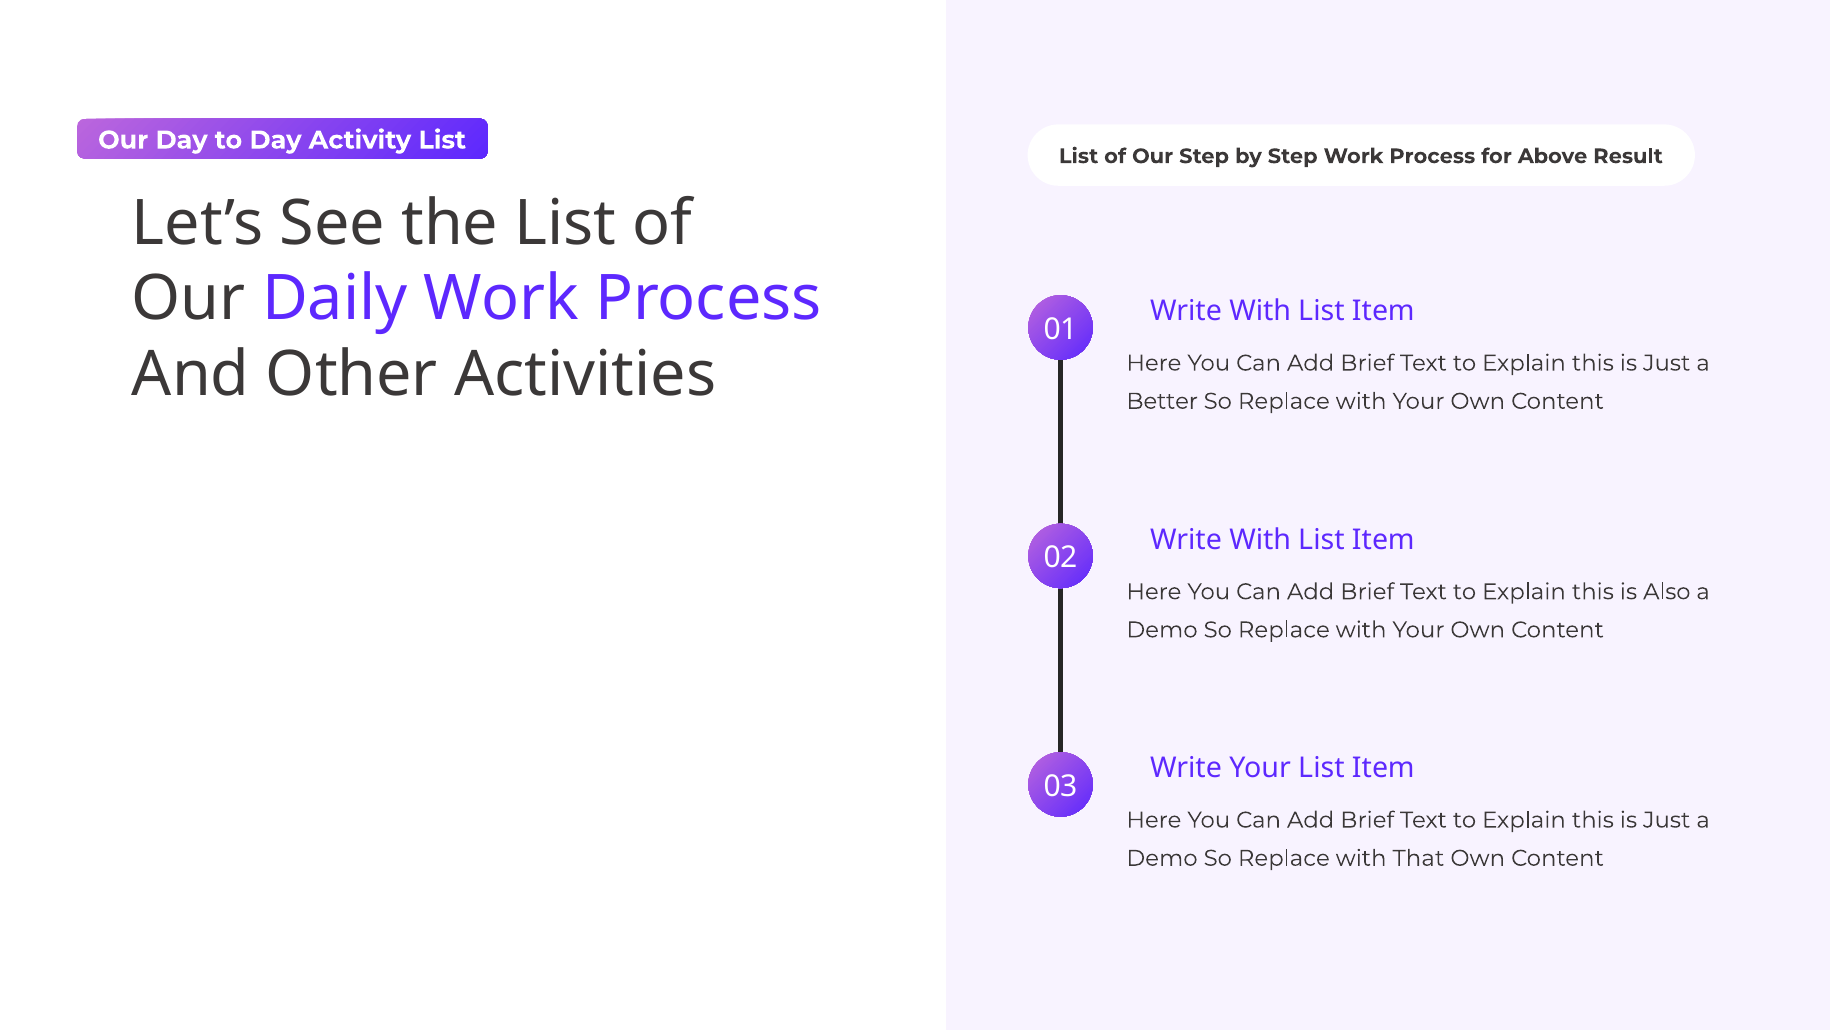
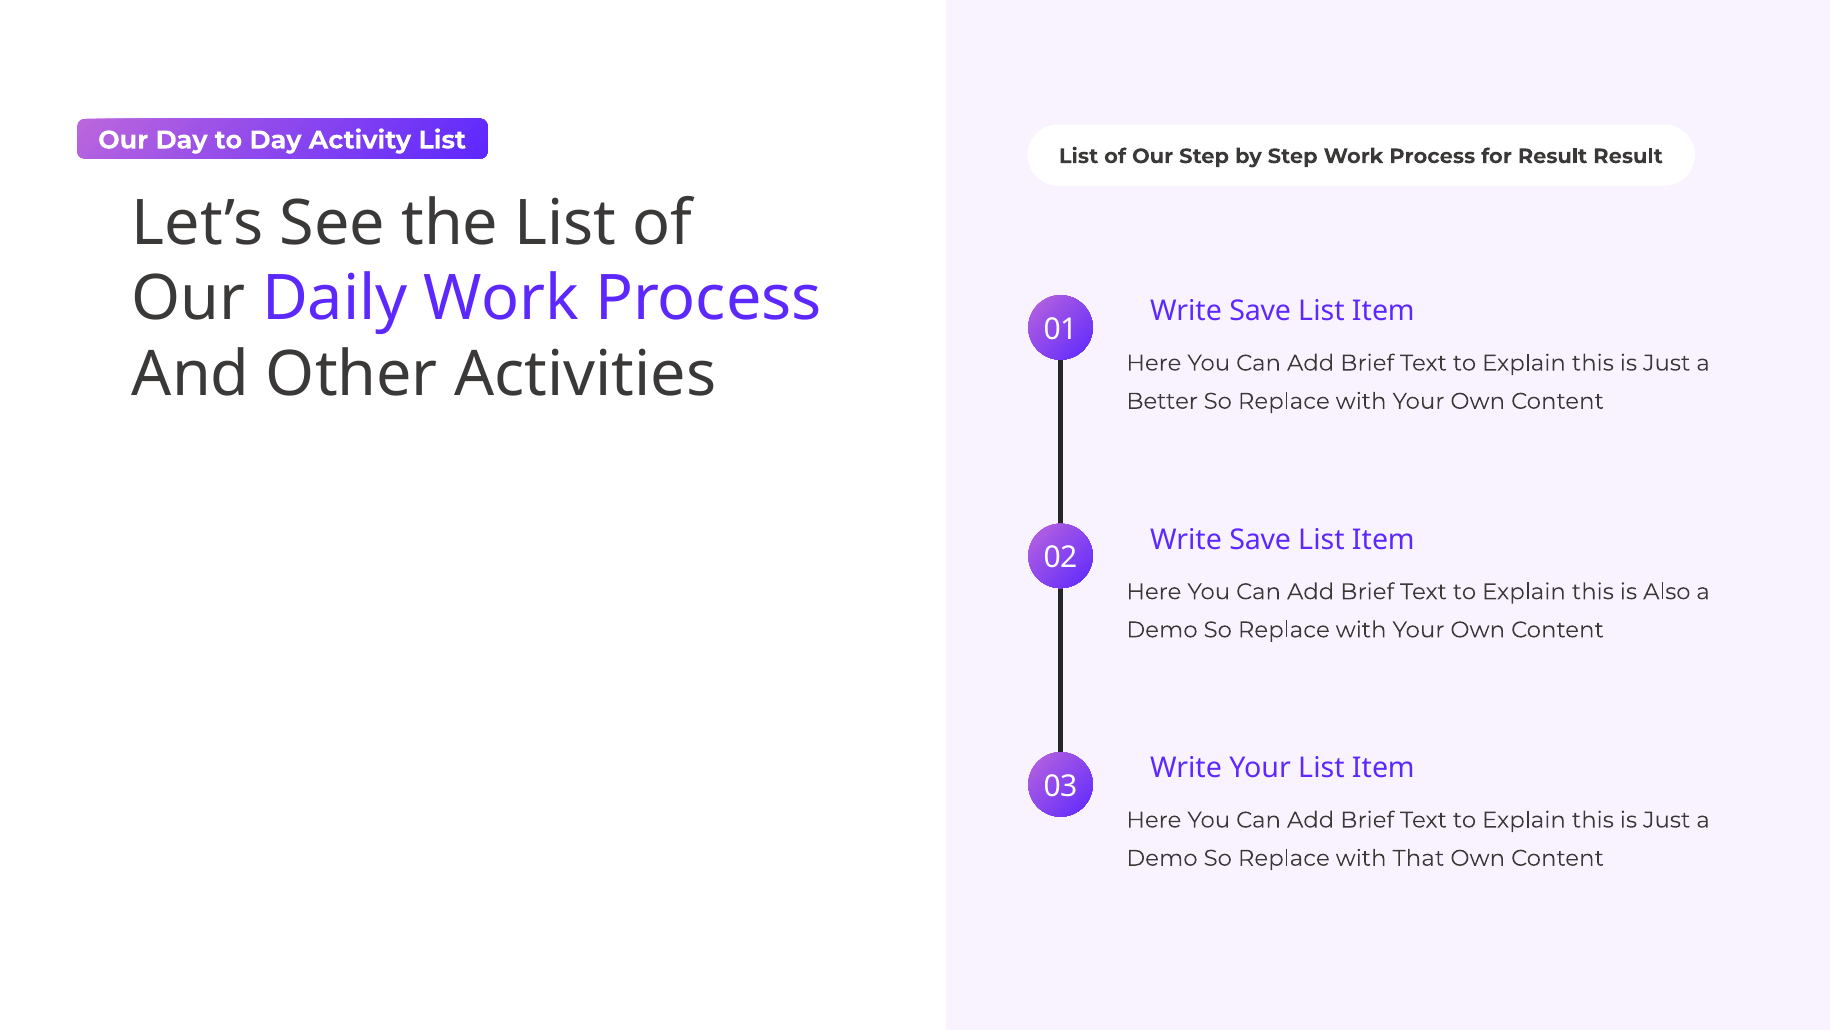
for Above: Above -> Result
With at (1260, 311): With -> Save
With at (1260, 540): With -> Save
